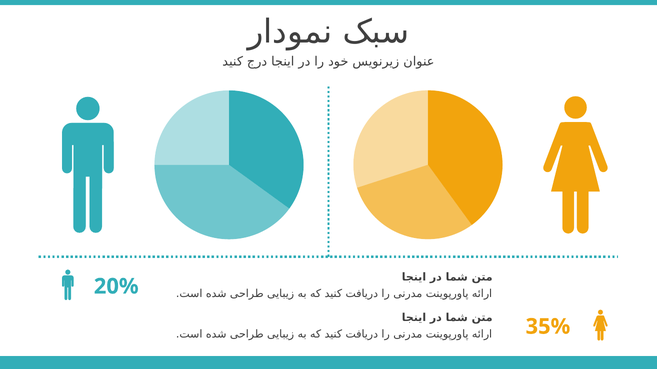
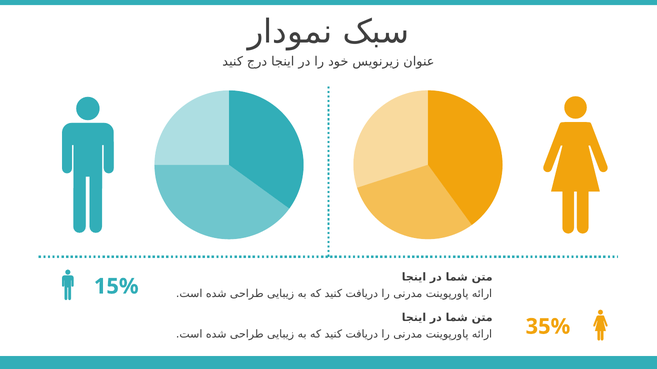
20%: 20% -> 15%
